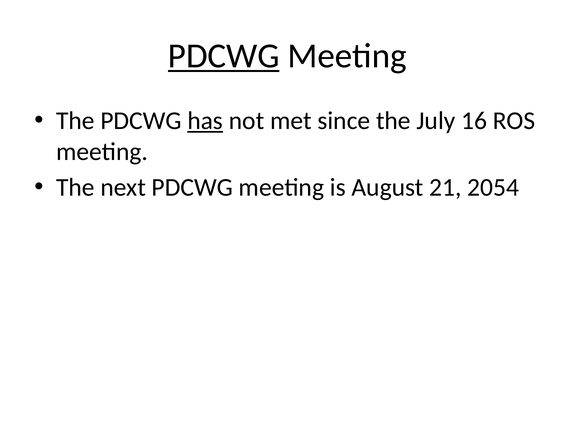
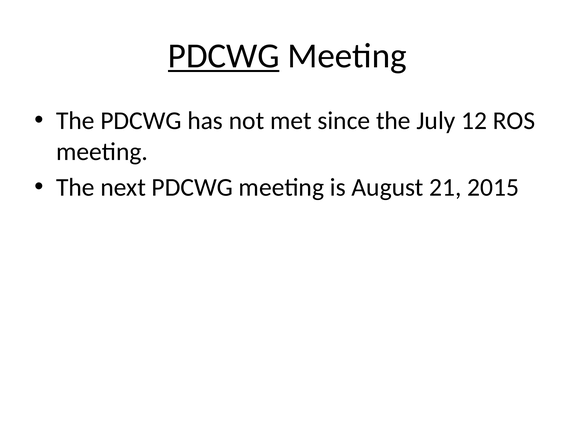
has underline: present -> none
16: 16 -> 12
2054: 2054 -> 2015
